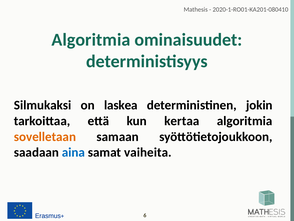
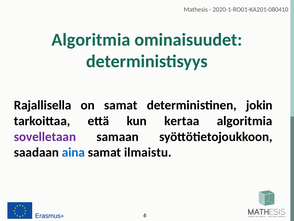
Silmukaksi: Silmukaksi -> Rajallisella
on laskea: laskea -> samat
sovelletaan colour: orange -> purple
vaiheita: vaiheita -> ilmaistu
